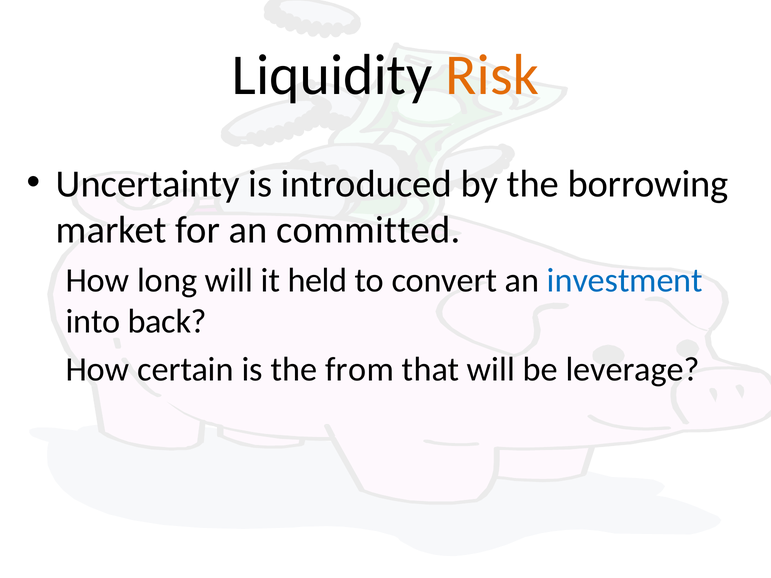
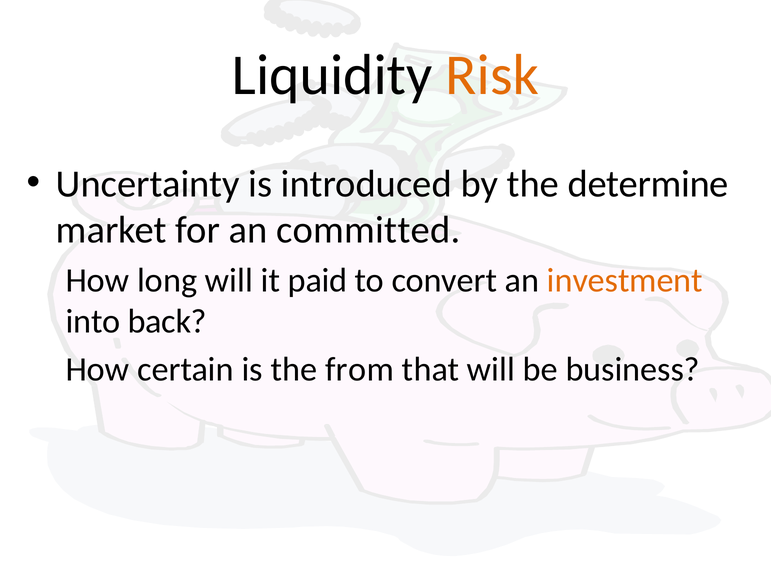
borrowing: borrowing -> determine
held: held -> paid
investment colour: blue -> orange
leverage: leverage -> business
